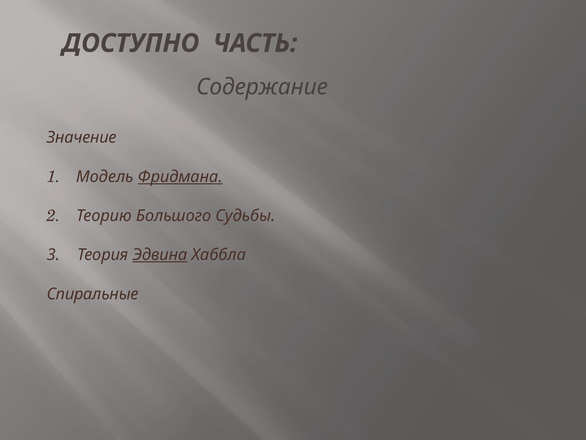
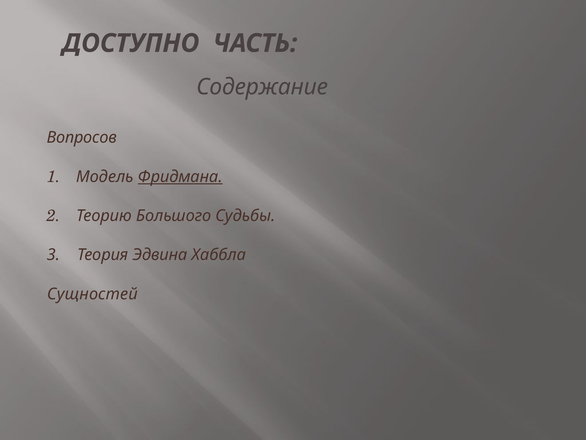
Значение: Значение -> Вопросов
Эдвина underline: present -> none
Спиральные: Спиральные -> Сущностей
